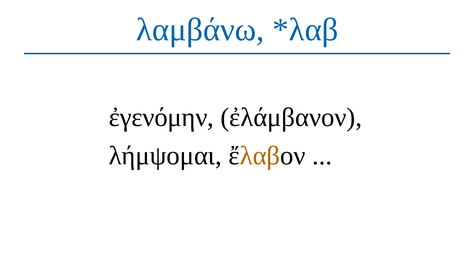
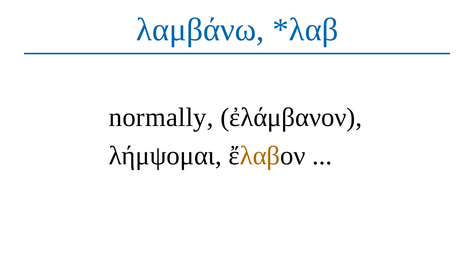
ἐγενόμην: ἐγενόμην -> normally
